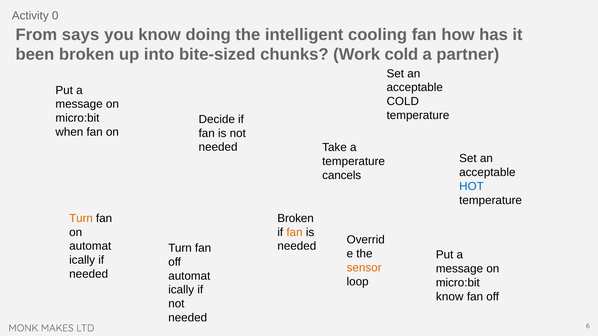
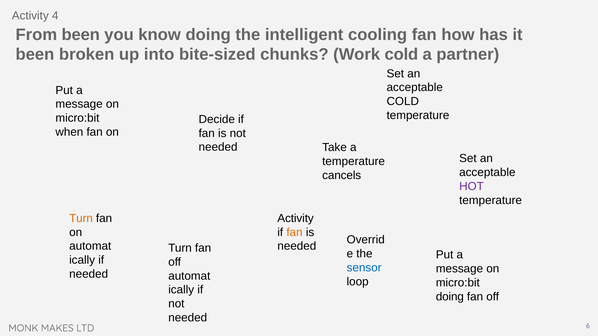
0: 0 -> 4
From says: says -> been
HOT colour: blue -> purple
Broken at (296, 218): Broken -> Activity
sensor colour: orange -> blue
know at (450, 297): know -> doing
